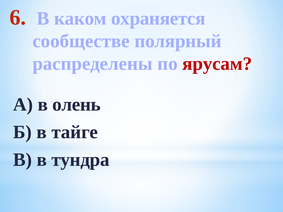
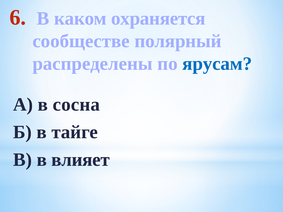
ярусам colour: red -> blue
олень: олень -> сосна
тундра: тундра -> влияет
